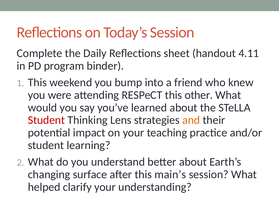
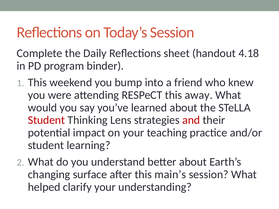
4.11: 4.11 -> 4.18
other: other -> away
and colour: orange -> red
